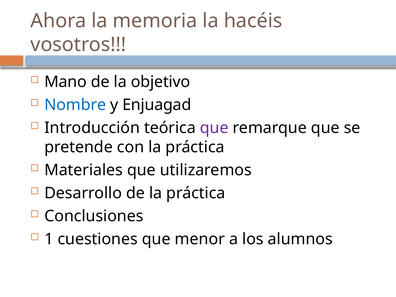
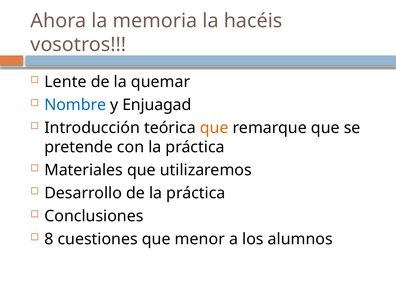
Mano: Mano -> Lente
objetivo: objetivo -> quemar
que at (214, 128) colour: purple -> orange
1: 1 -> 8
